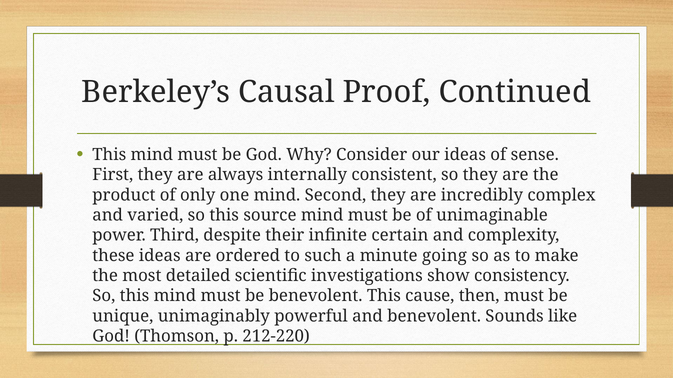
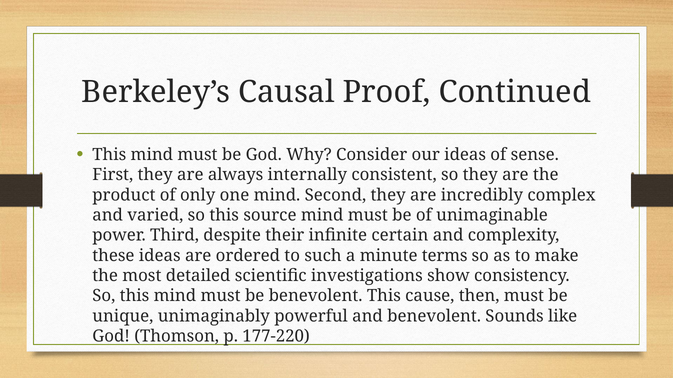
going: going -> terms
212-220: 212-220 -> 177-220
